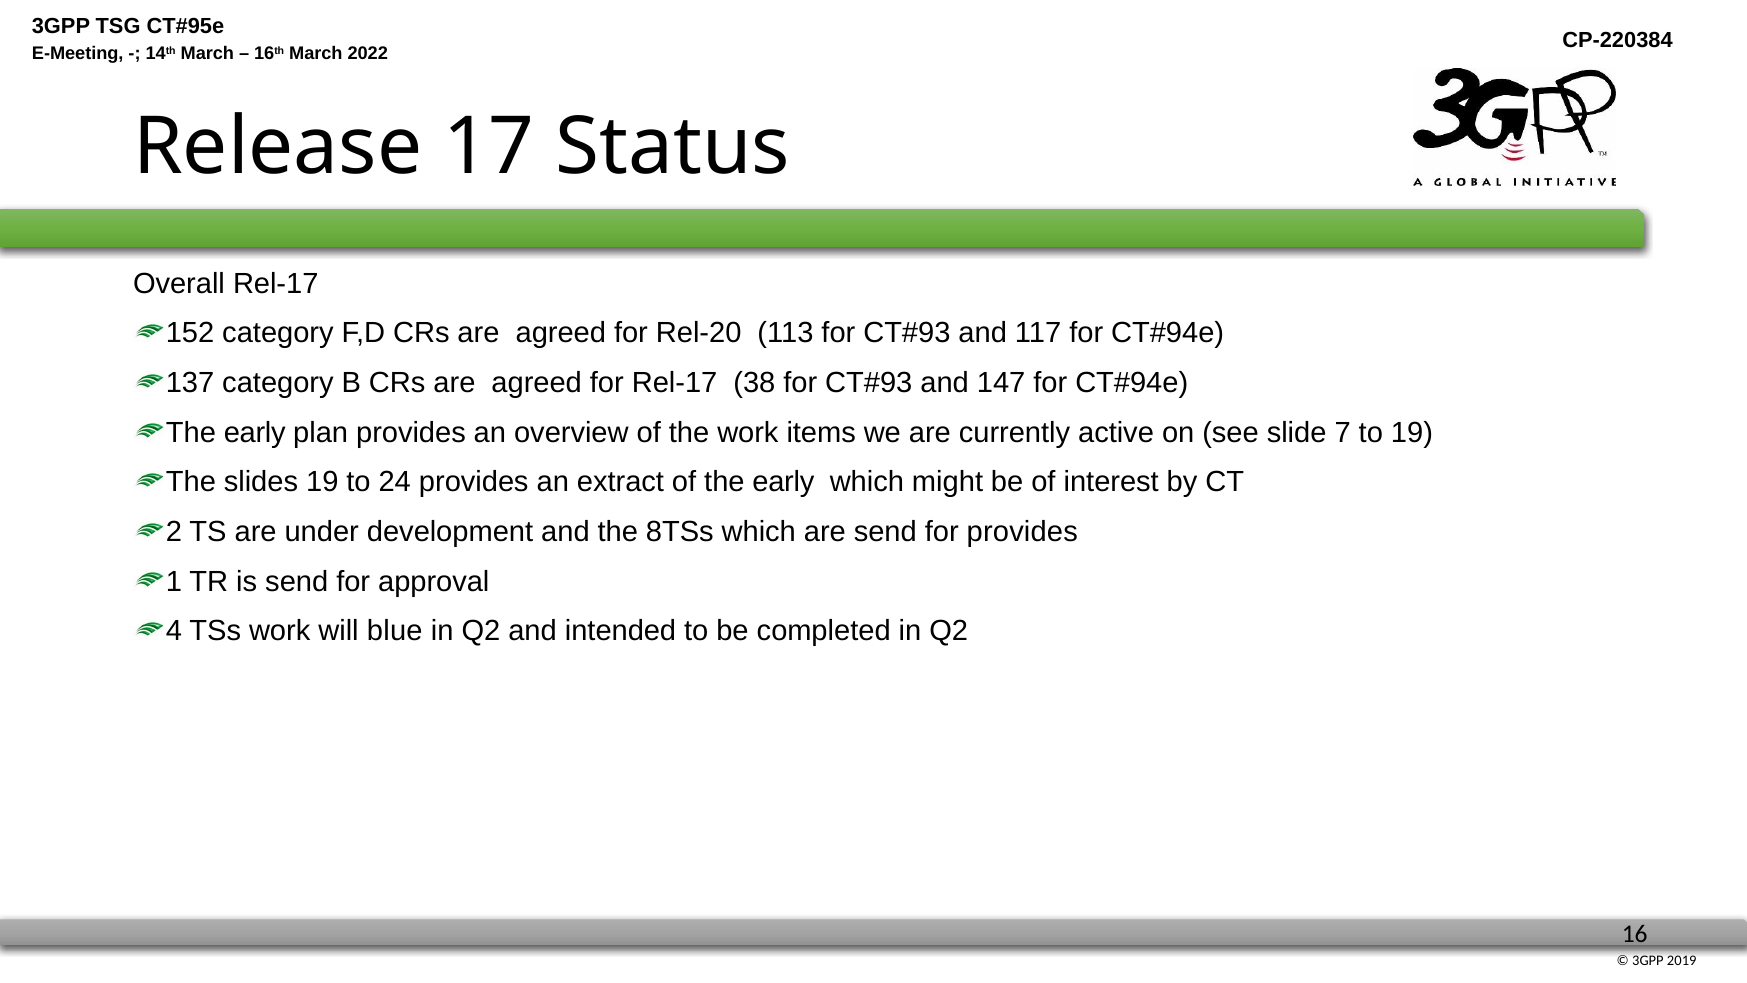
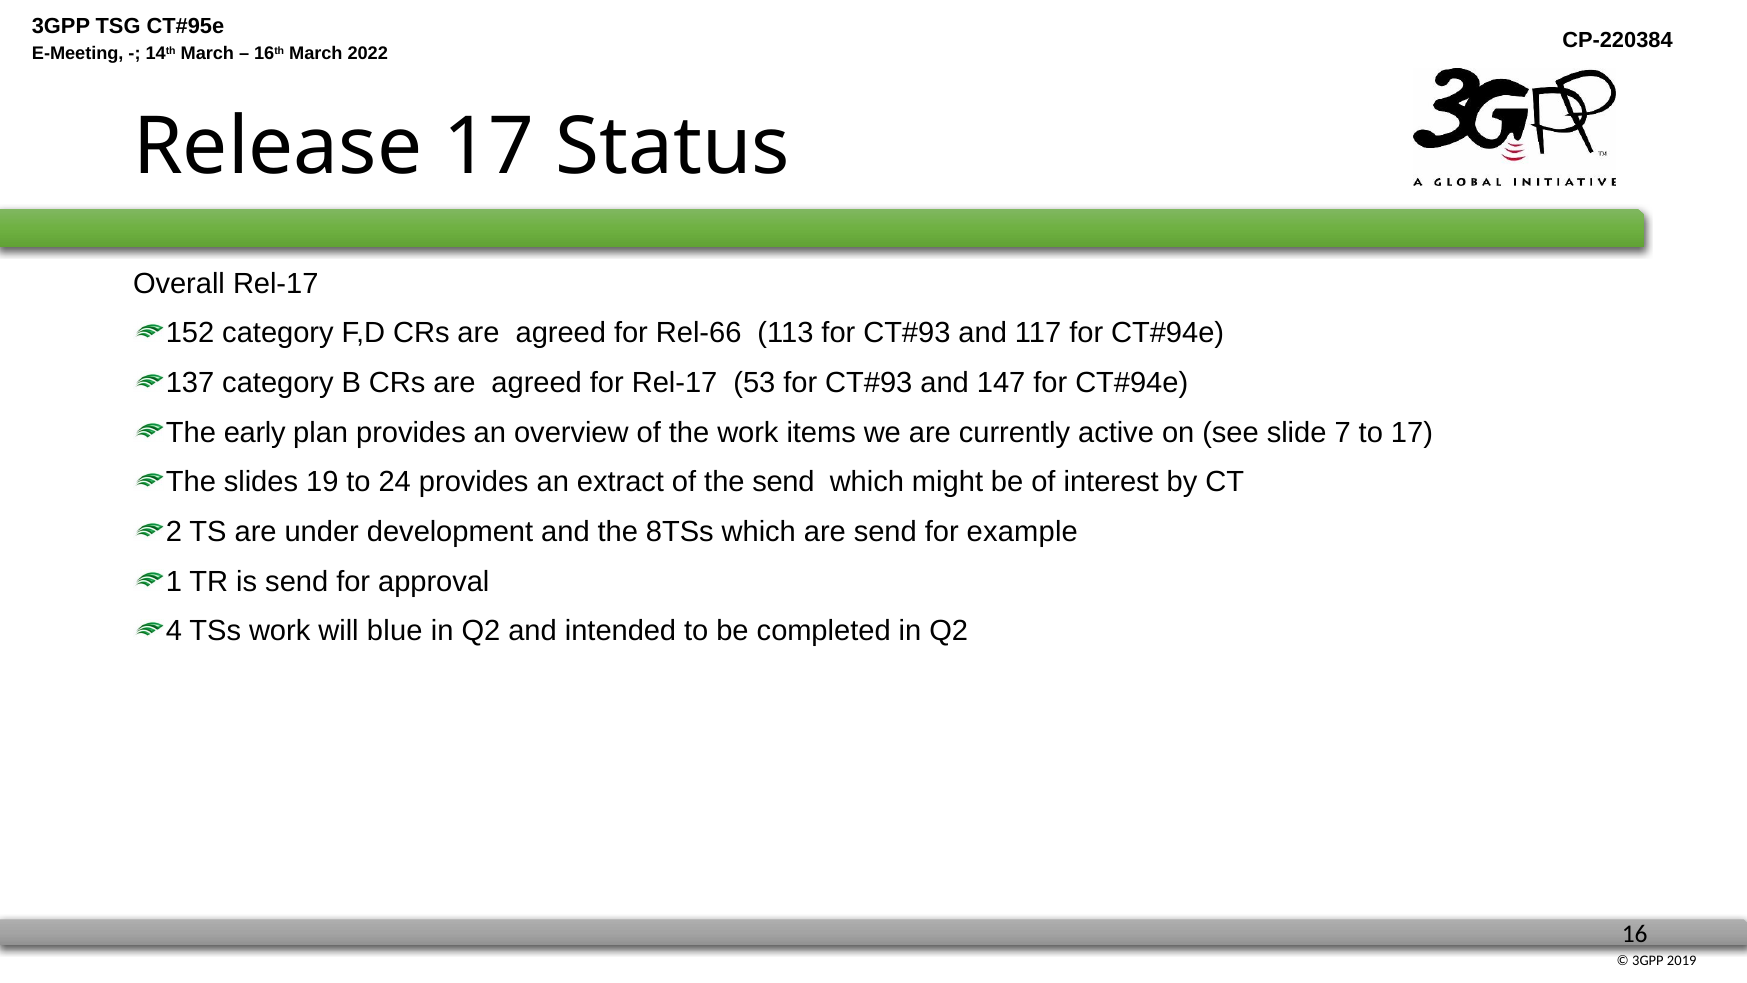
Rel-20: Rel-20 -> Rel-66
38: 38 -> 53
to 19: 19 -> 17
of the early: early -> send
for provides: provides -> example
